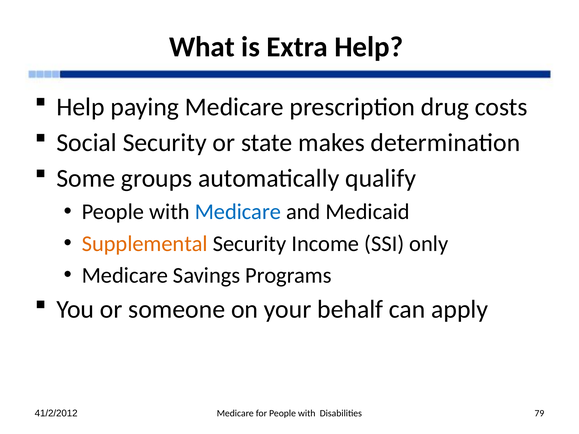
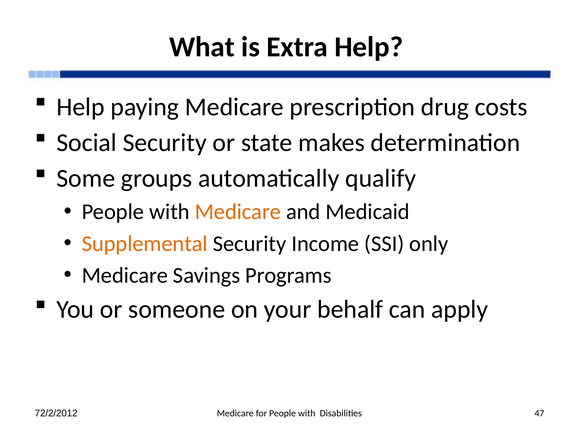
Medicare at (238, 212) colour: blue -> orange
41/2/2012: 41/2/2012 -> 72/2/2012
79: 79 -> 47
